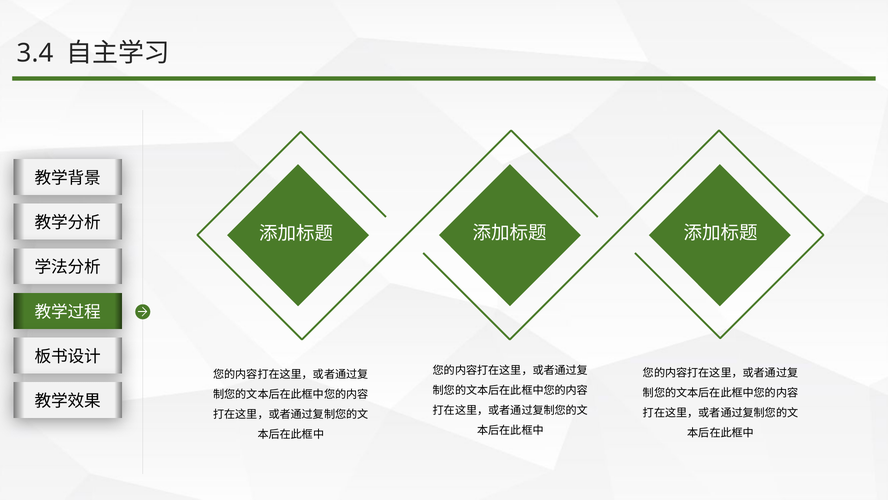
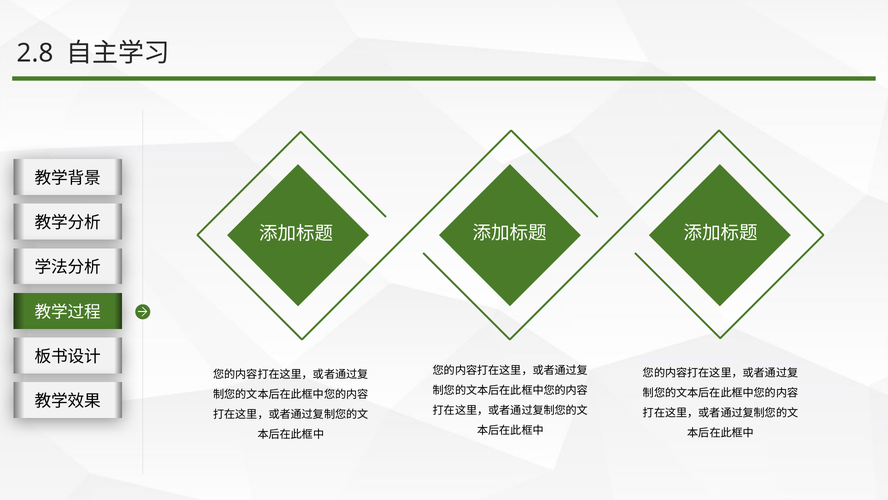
3.4: 3.4 -> 2.8
